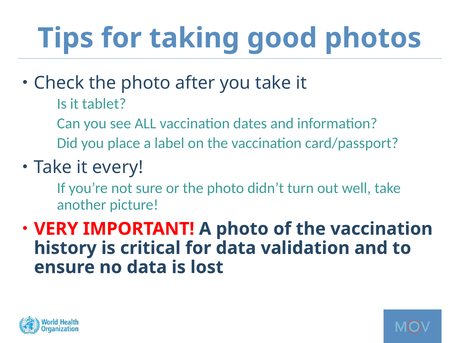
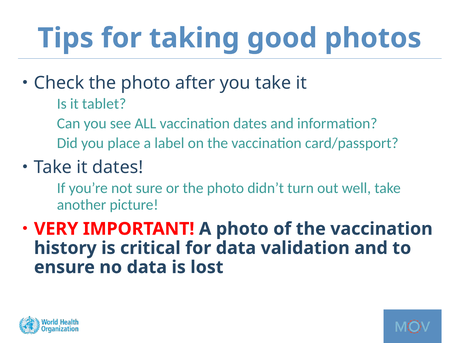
it every: every -> dates
